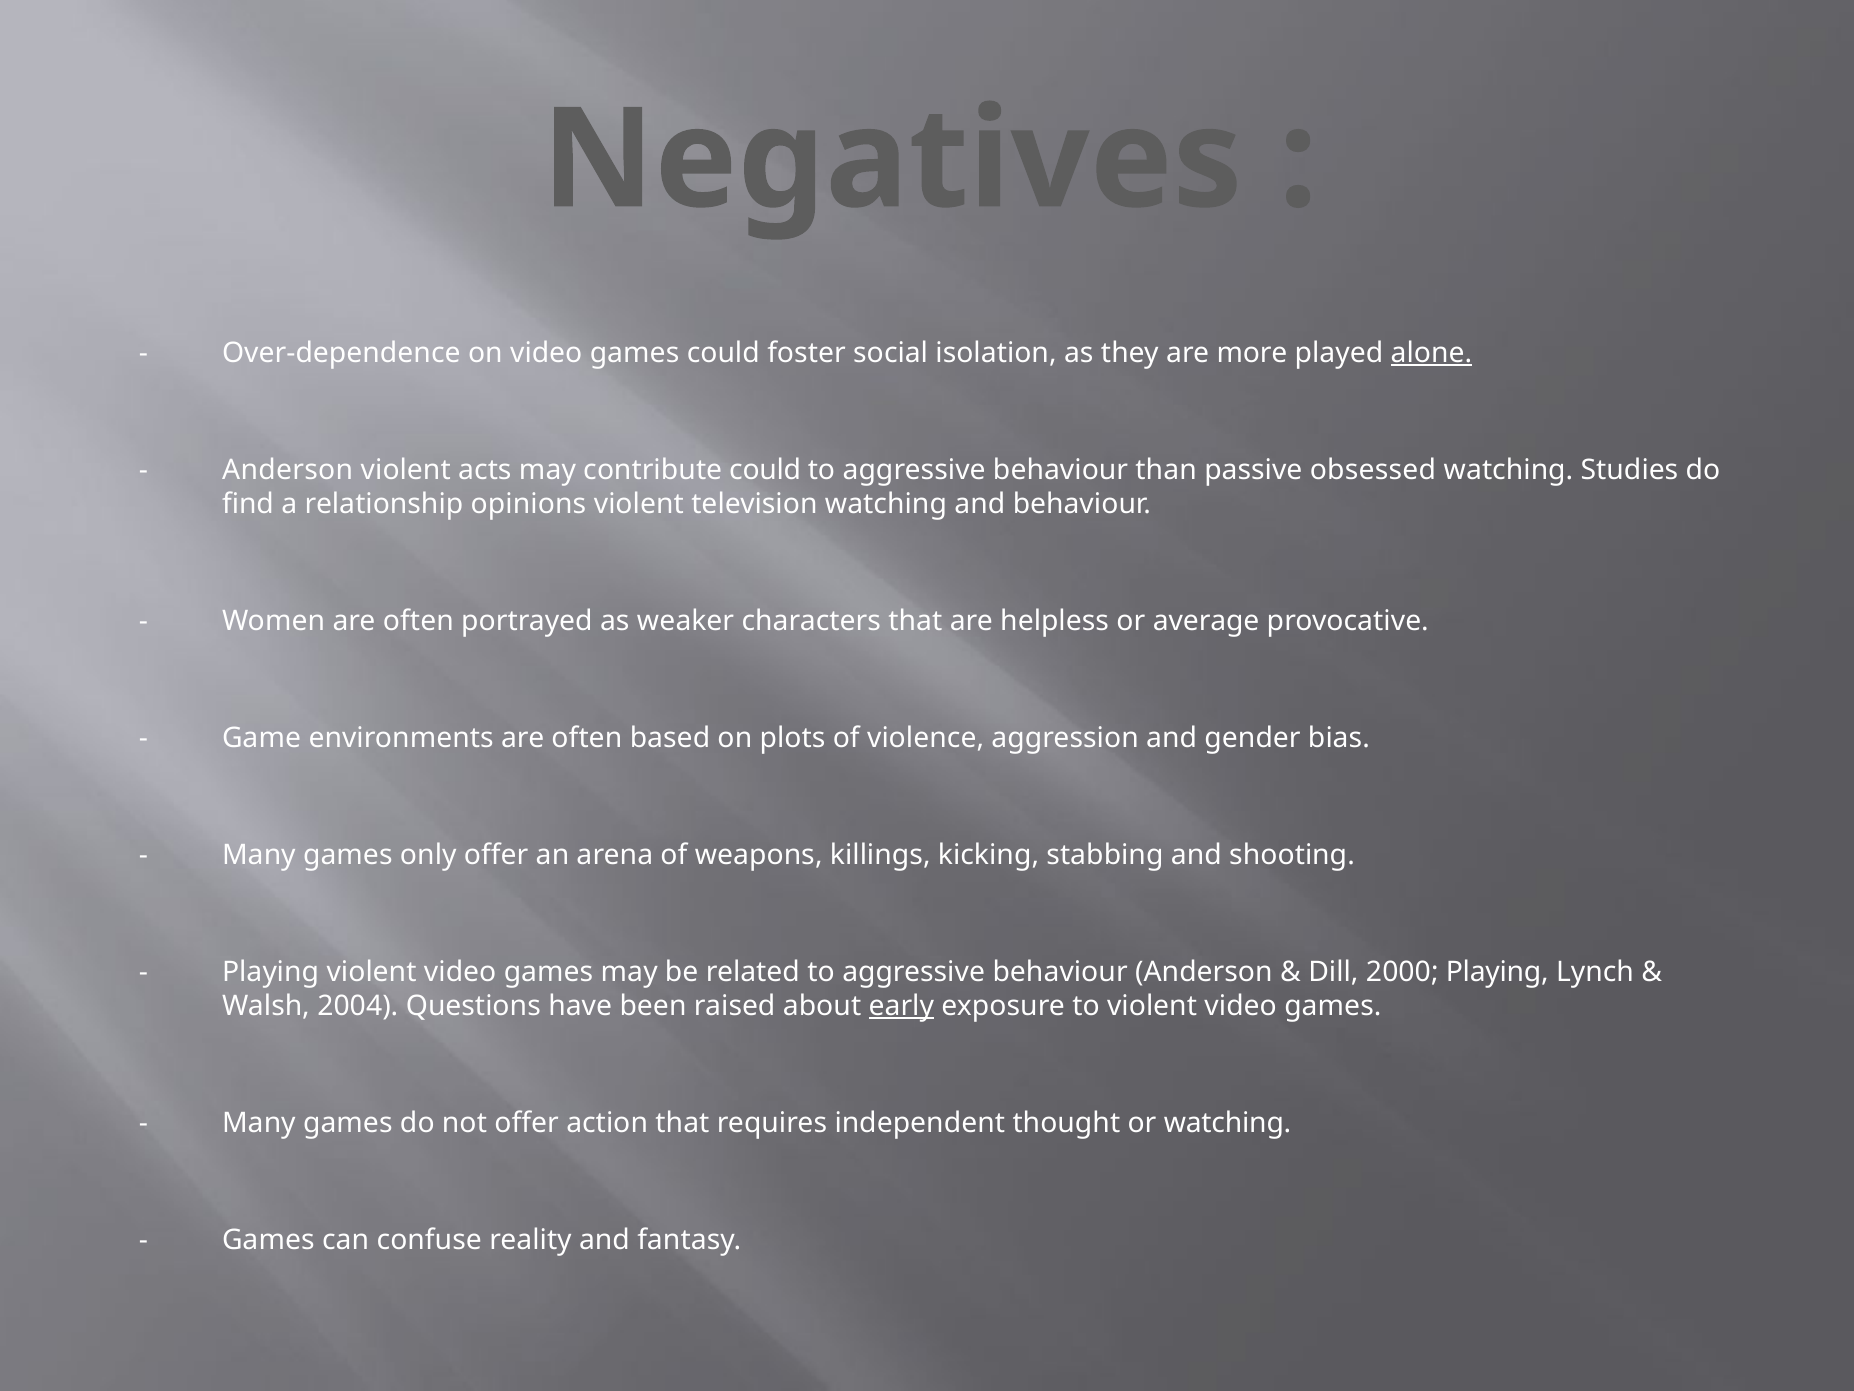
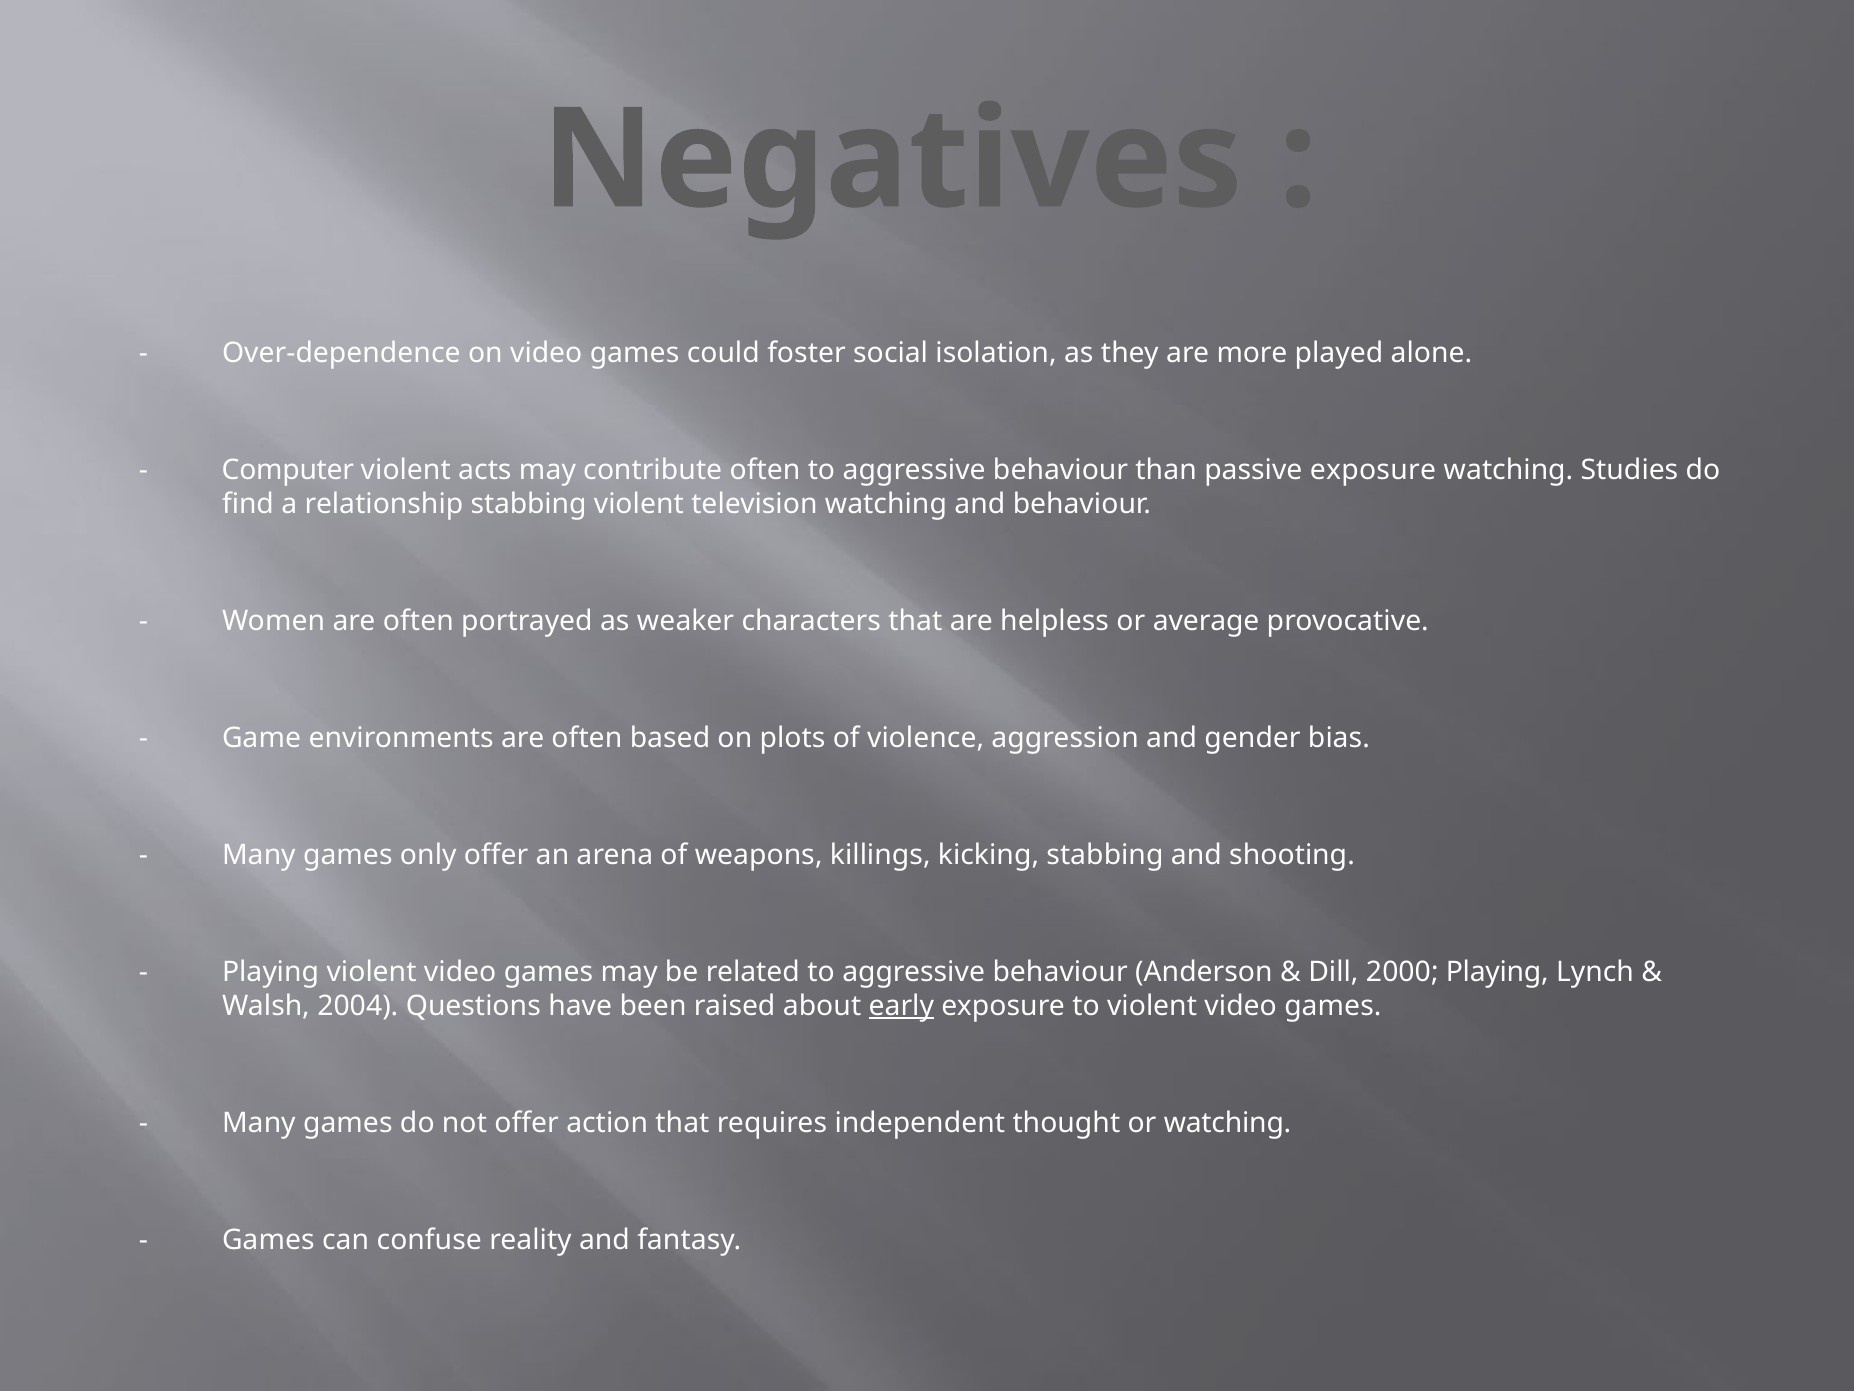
alone underline: present -> none
Anderson at (288, 470): Anderson -> Computer
contribute could: could -> often
passive obsessed: obsessed -> exposure
relationship opinions: opinions -> stabbing
